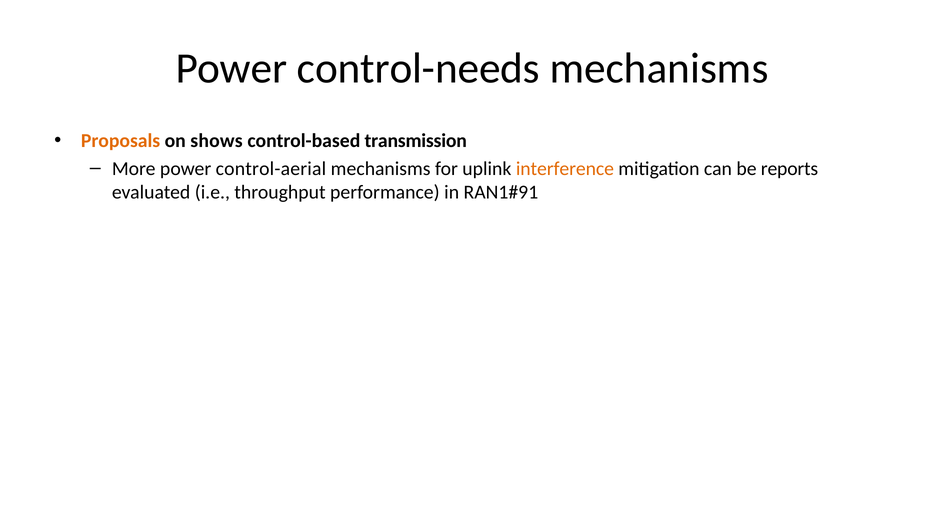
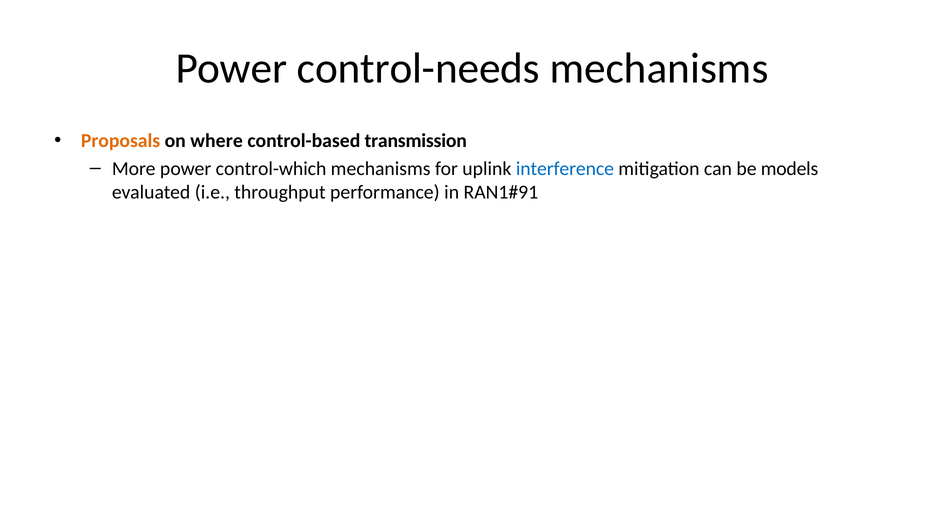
shows: shows -> where
control-aerial: control-aerial -> control-which
interference colour: orange -> blue
reports: reports -> models
